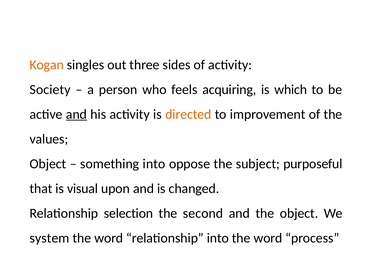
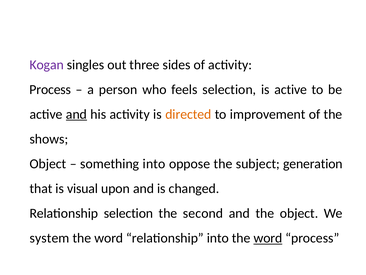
Kogan colour: orange -> purple
Society at (50, 89): Society -> Process
feels acquiring: acquiring -> selection
is which: which -> active
values: values -> shows
purposeful: purposeful -> generation
word at (268, 238) underline: none -> present
